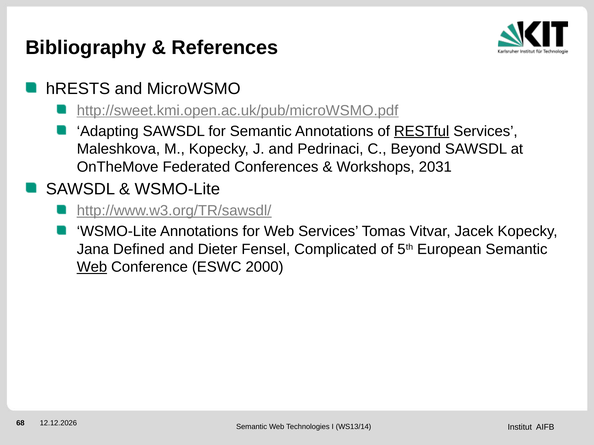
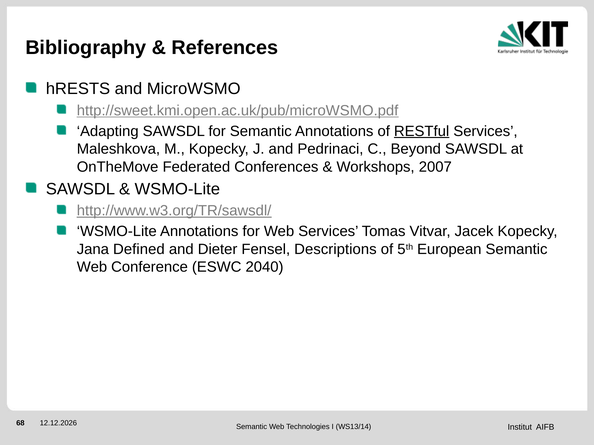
2031: 2031 -> 2007
Complicated: Complicated -> Descriptions
Web at (92, 267) underline: present -> none
2000: 2000 -> 2040
